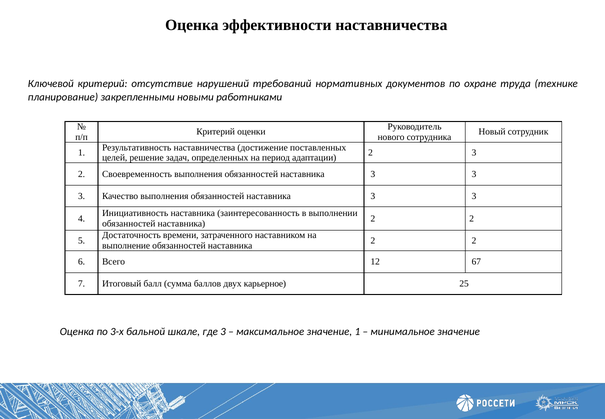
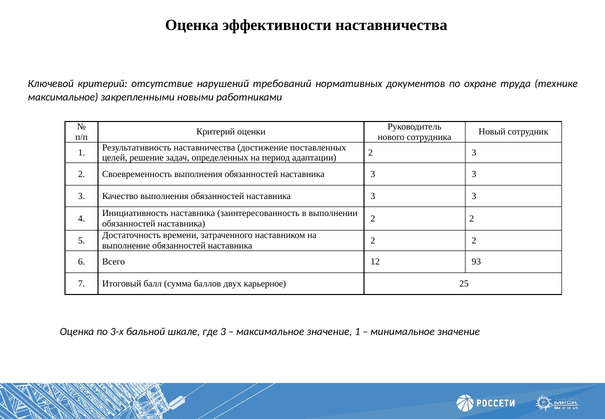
планирование at (63, 97): планирование -> максимальное
67: 67 -> 93
